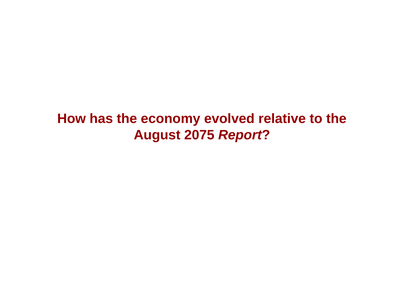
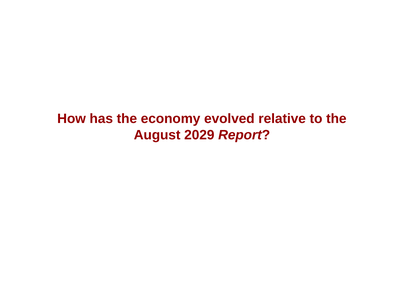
2075: 2075 -> 2029
